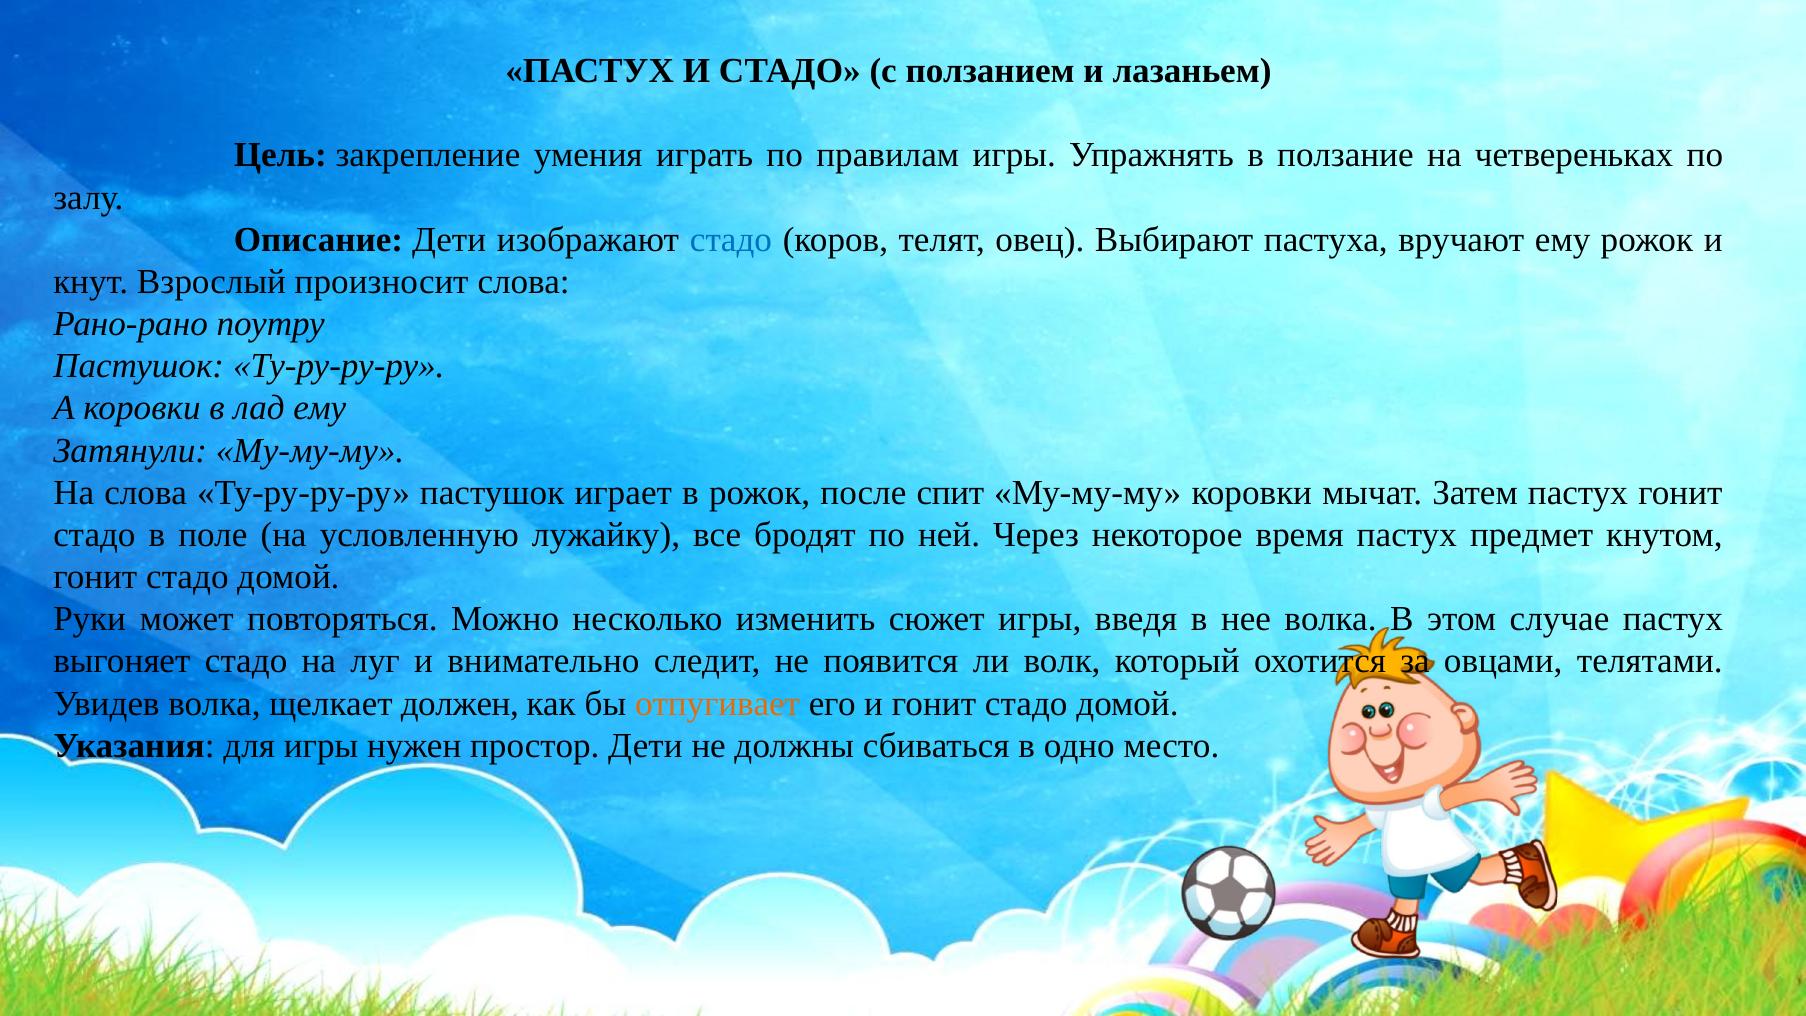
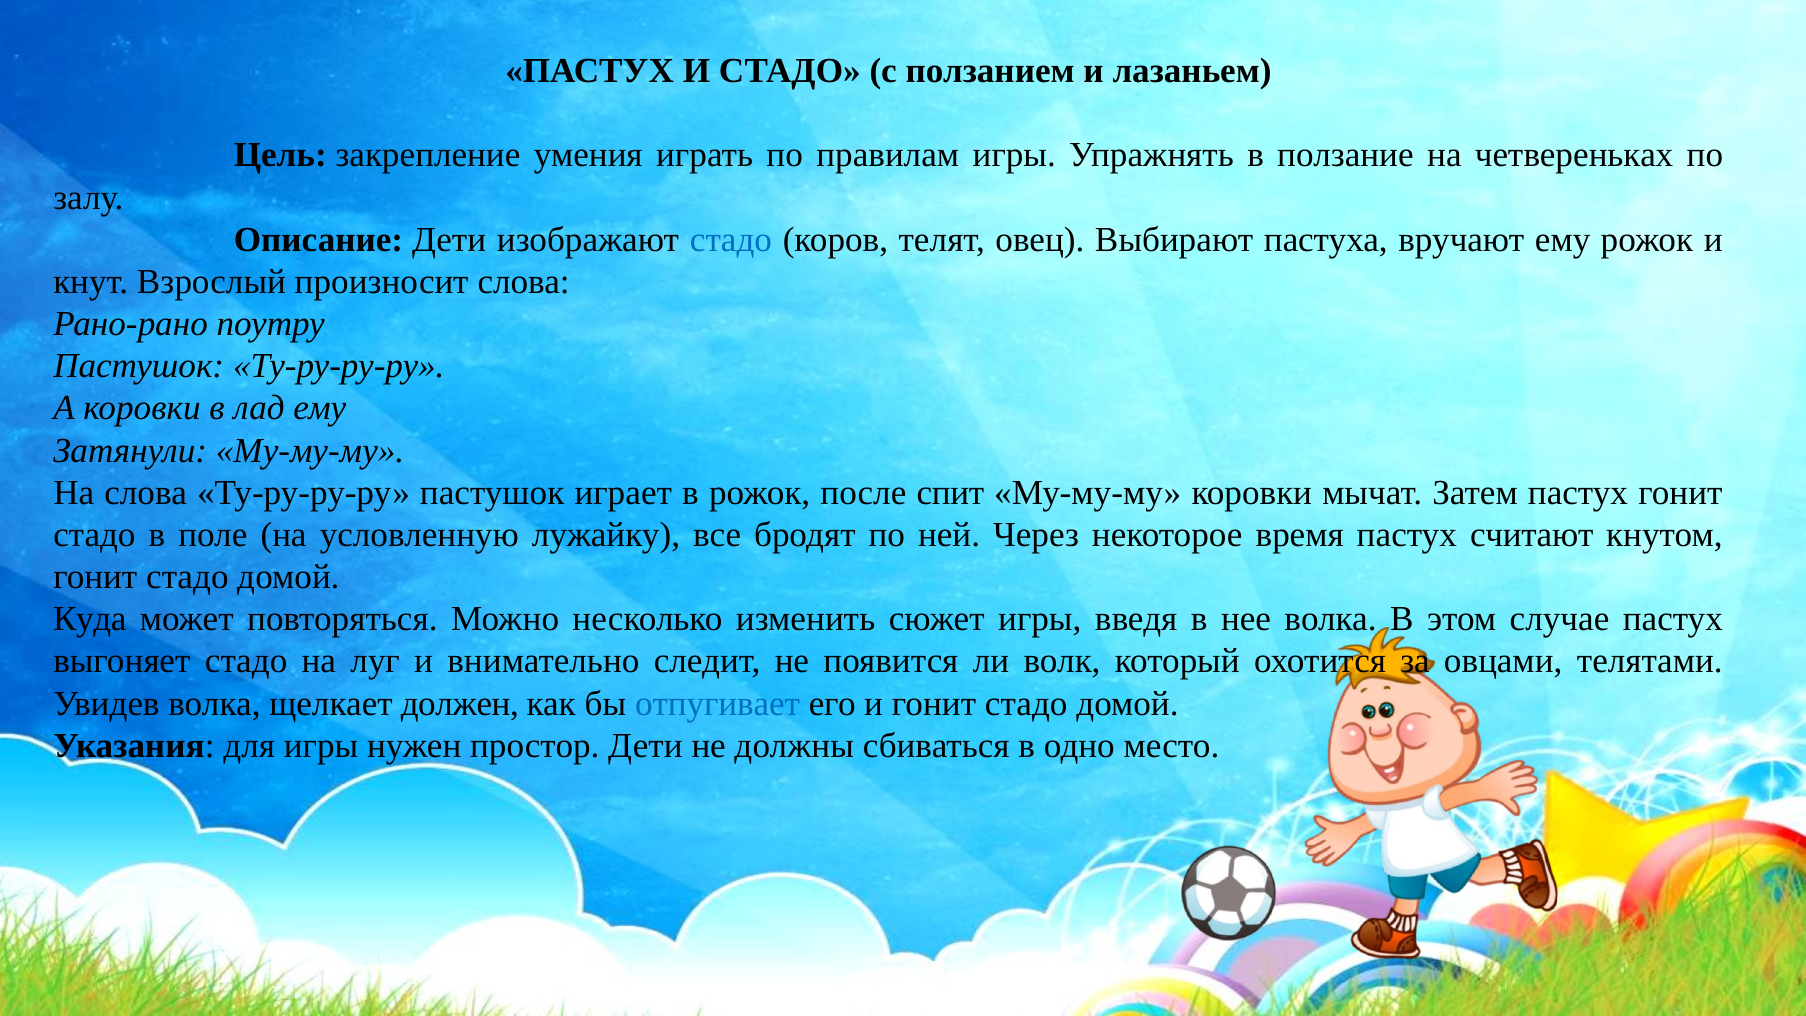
предмет: предмет -> считают
Руки: Руки -> Куда
отпугивает colour: orange -> blue
